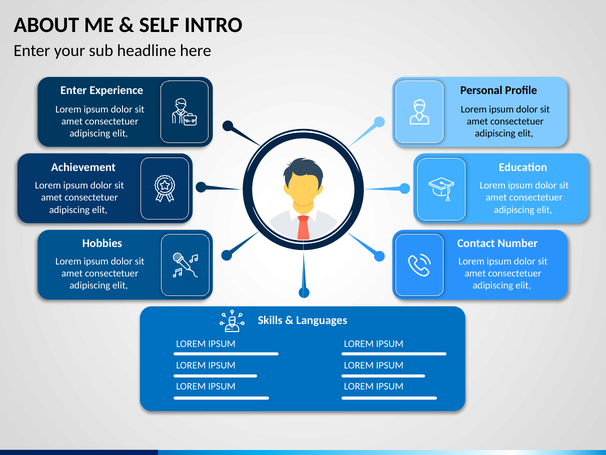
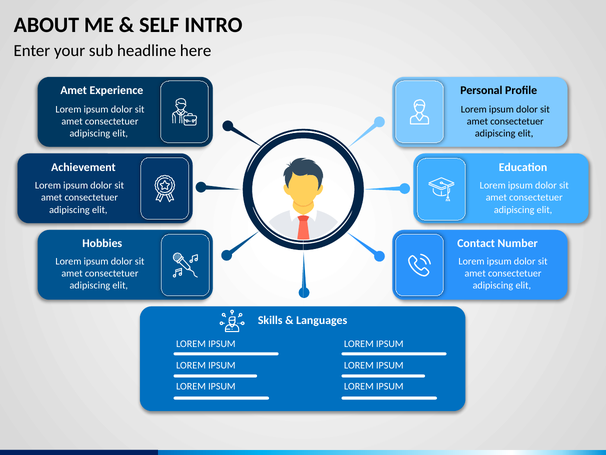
Enter at (74, 90): Enter -> Amet
